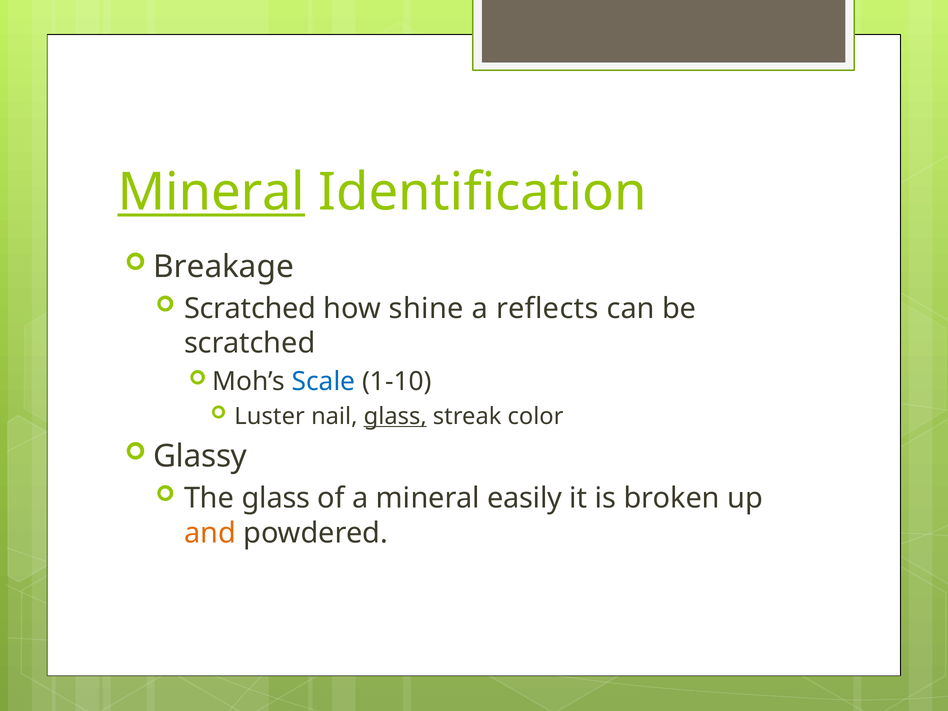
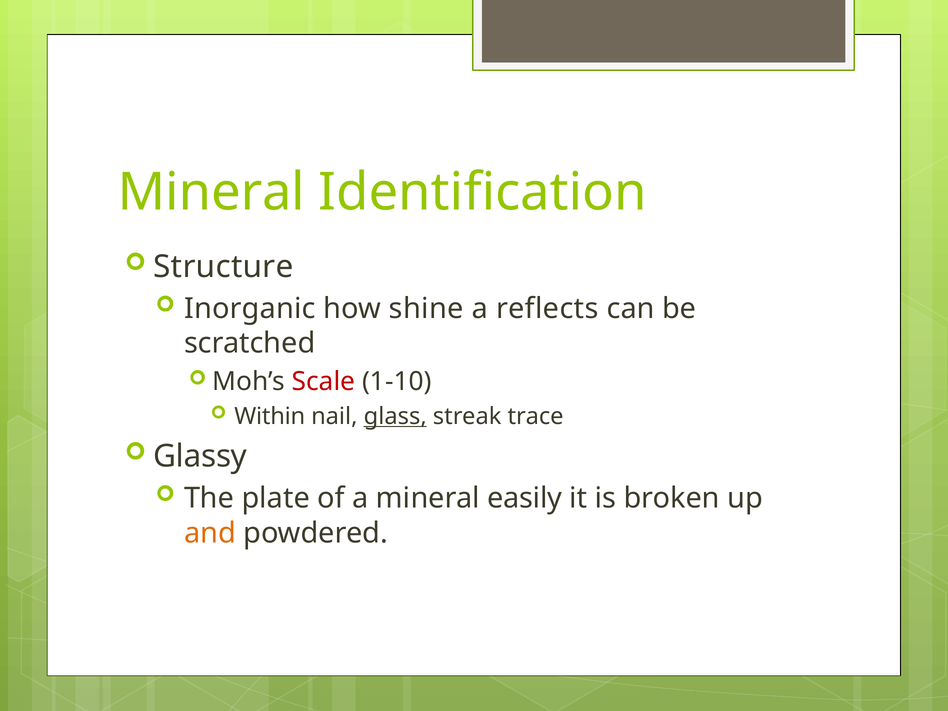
Mineral at (211, 192) underline: present -> none
Breakage: Breakage -> Structure
Scratched at (250, 309): Scratched -> Inorganic
Scale colour: blue -> red
Luster: Luster -> Within
color: color -> trace
The glass: glass -> plate
